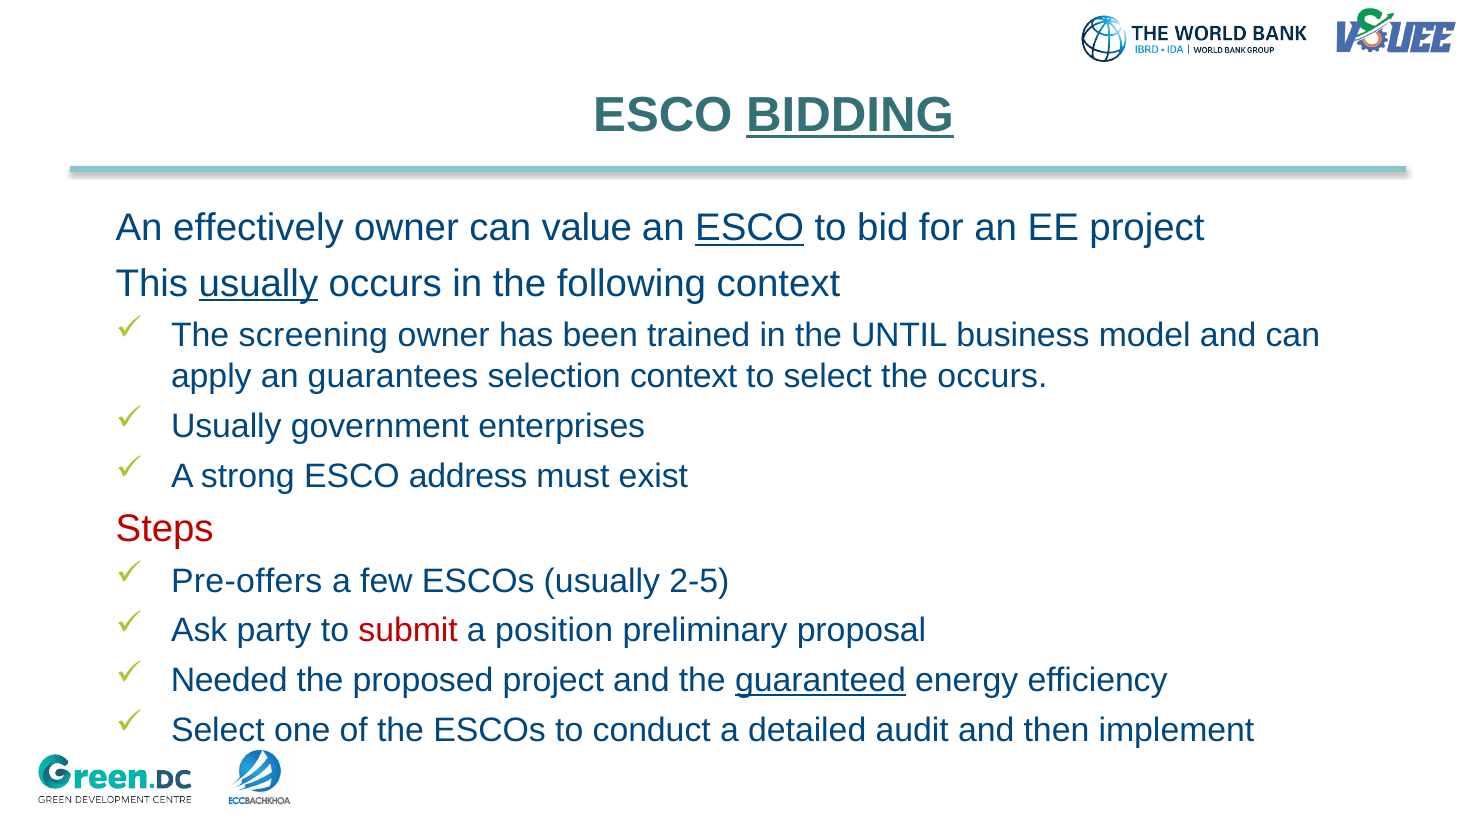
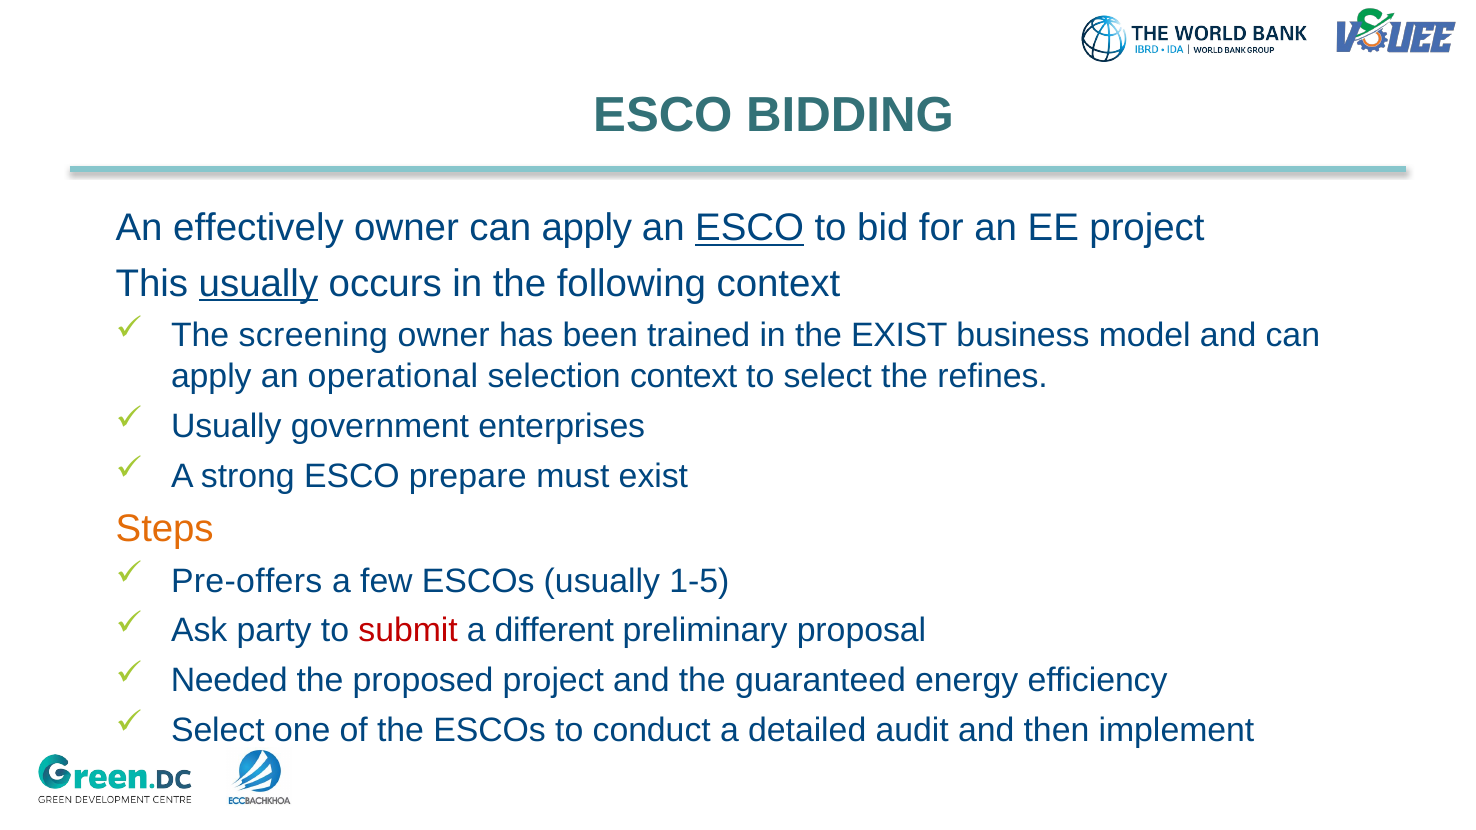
BIDDING underline: present -> none
owner can value: value -> apply
the UNTIL: UNTIL -> EXIST
guarantees: guarantees -> operational
the occurs: occurs -> refines
address: address -> prepare
Steps colour: red -> orange
2-5: 2-5 -> 1-5
position: position -> different
guaranteed underline: present -> none
